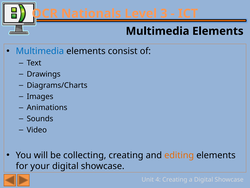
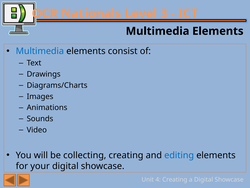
editing colour: orange -> blue
